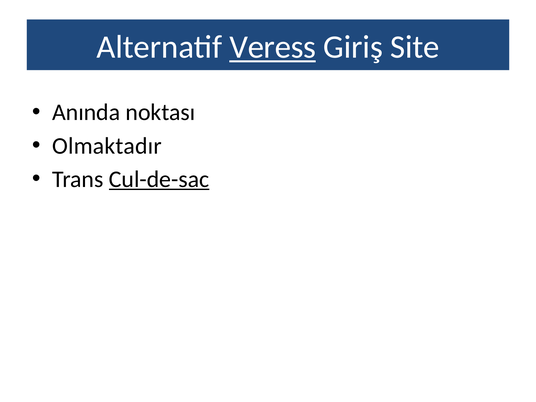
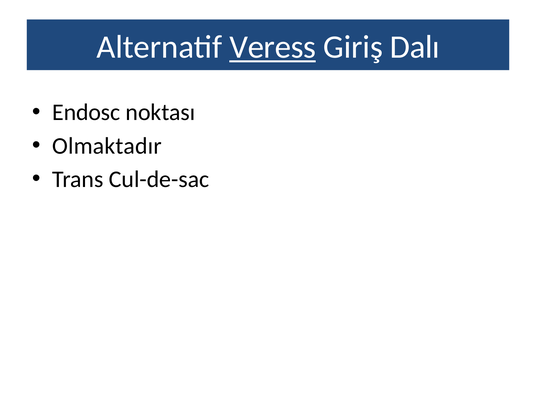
Site: Site -> Dalı
Anında: Anında -> Endosc
Cul-de-sac underline: present -> none
